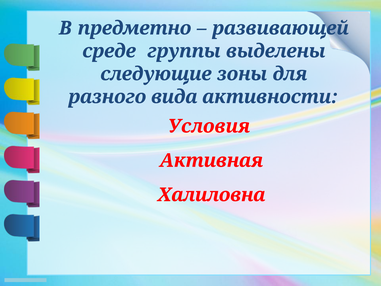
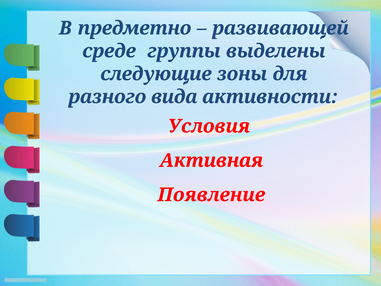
Халиловна: Халиловна -> Появление
